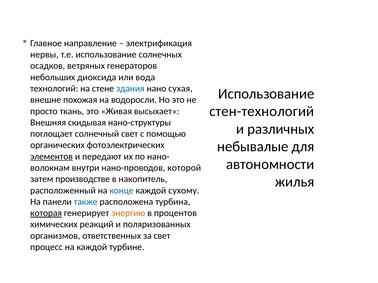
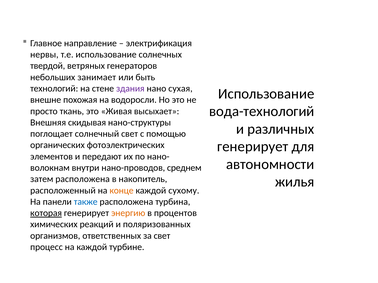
осадков: осадков -> твердой
диоксида: диоксида -> занимает
вода: вода -> быть
здания colour: blue -> purple
стен-технологий: стен-технологий -> вода-технологий
небывалые at (253, 147): небывалые -> генерирует
элементов underline: present -> none
которой: которой -> среднем
затем производстве: производстве -> расположена
конце colour: blue -> orange
